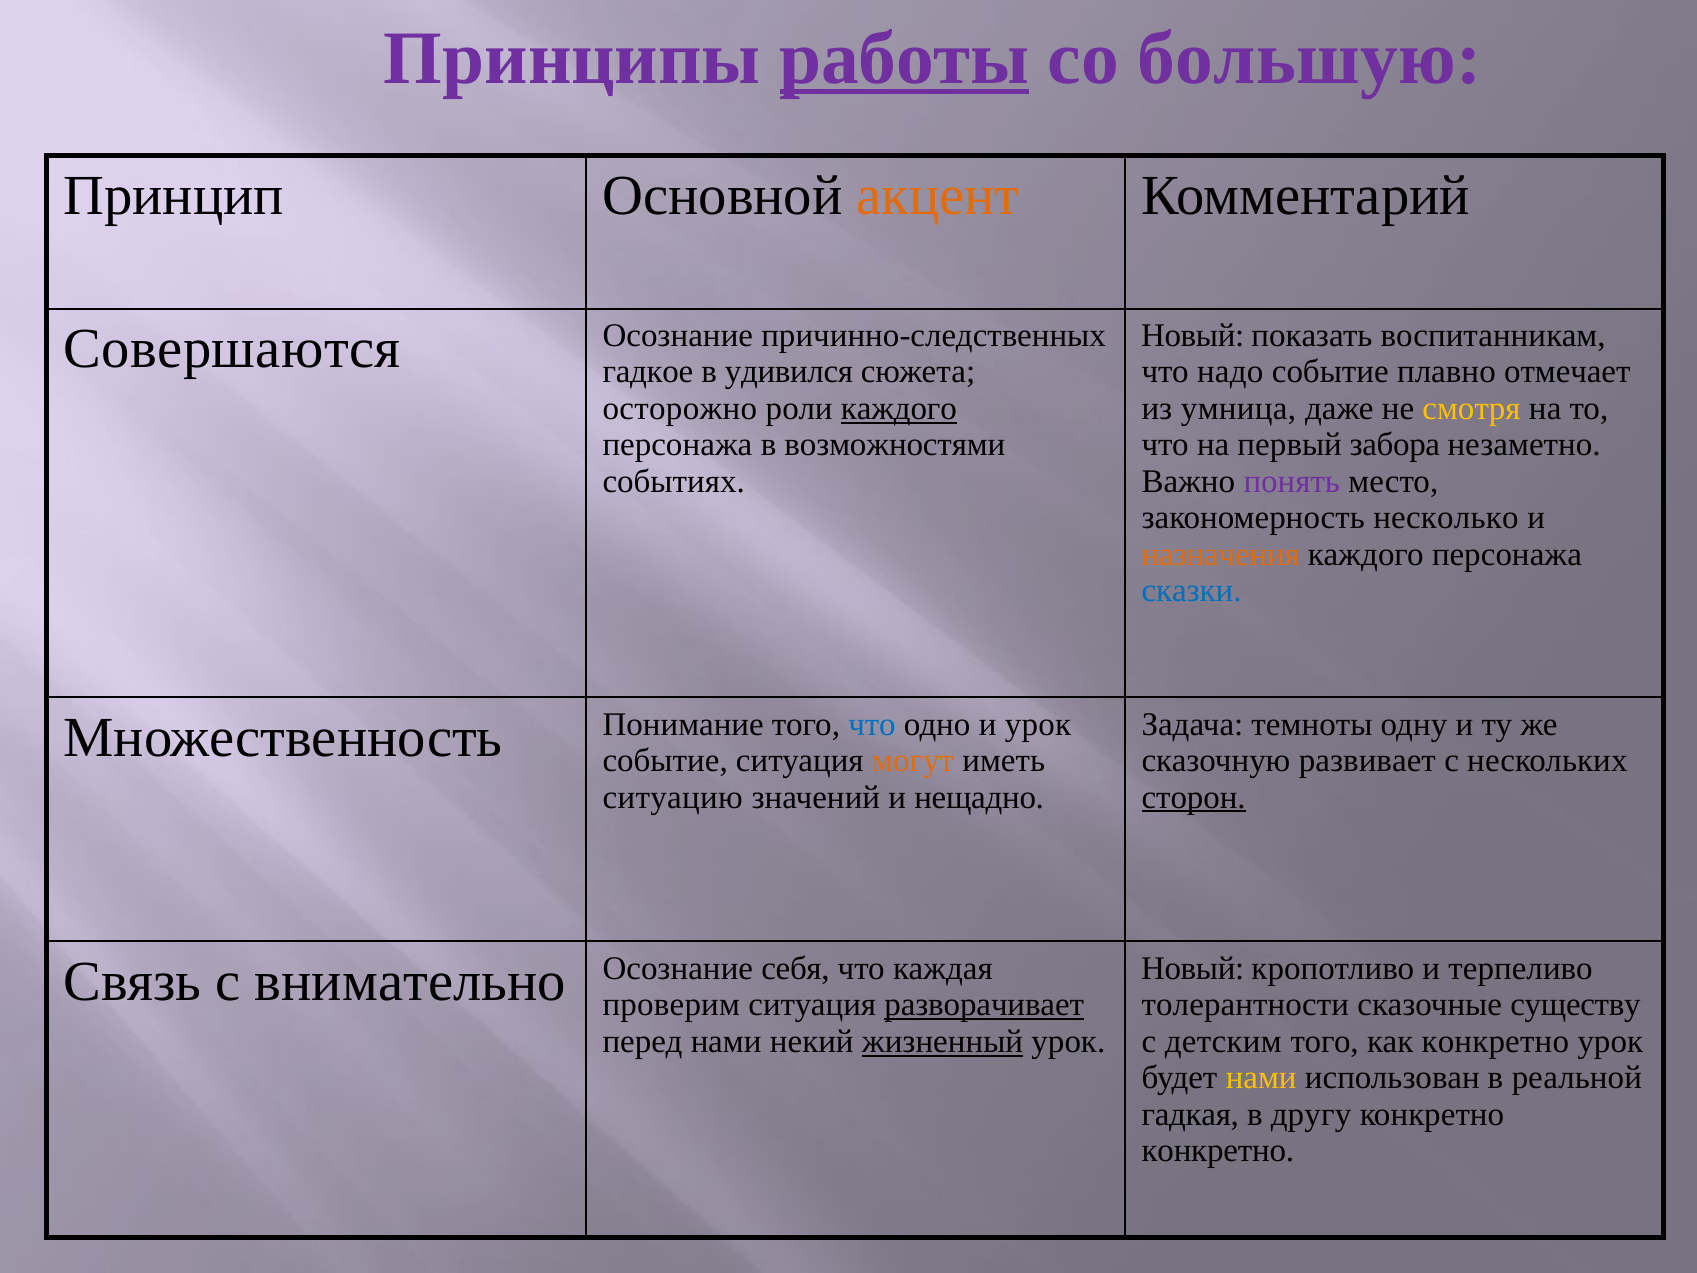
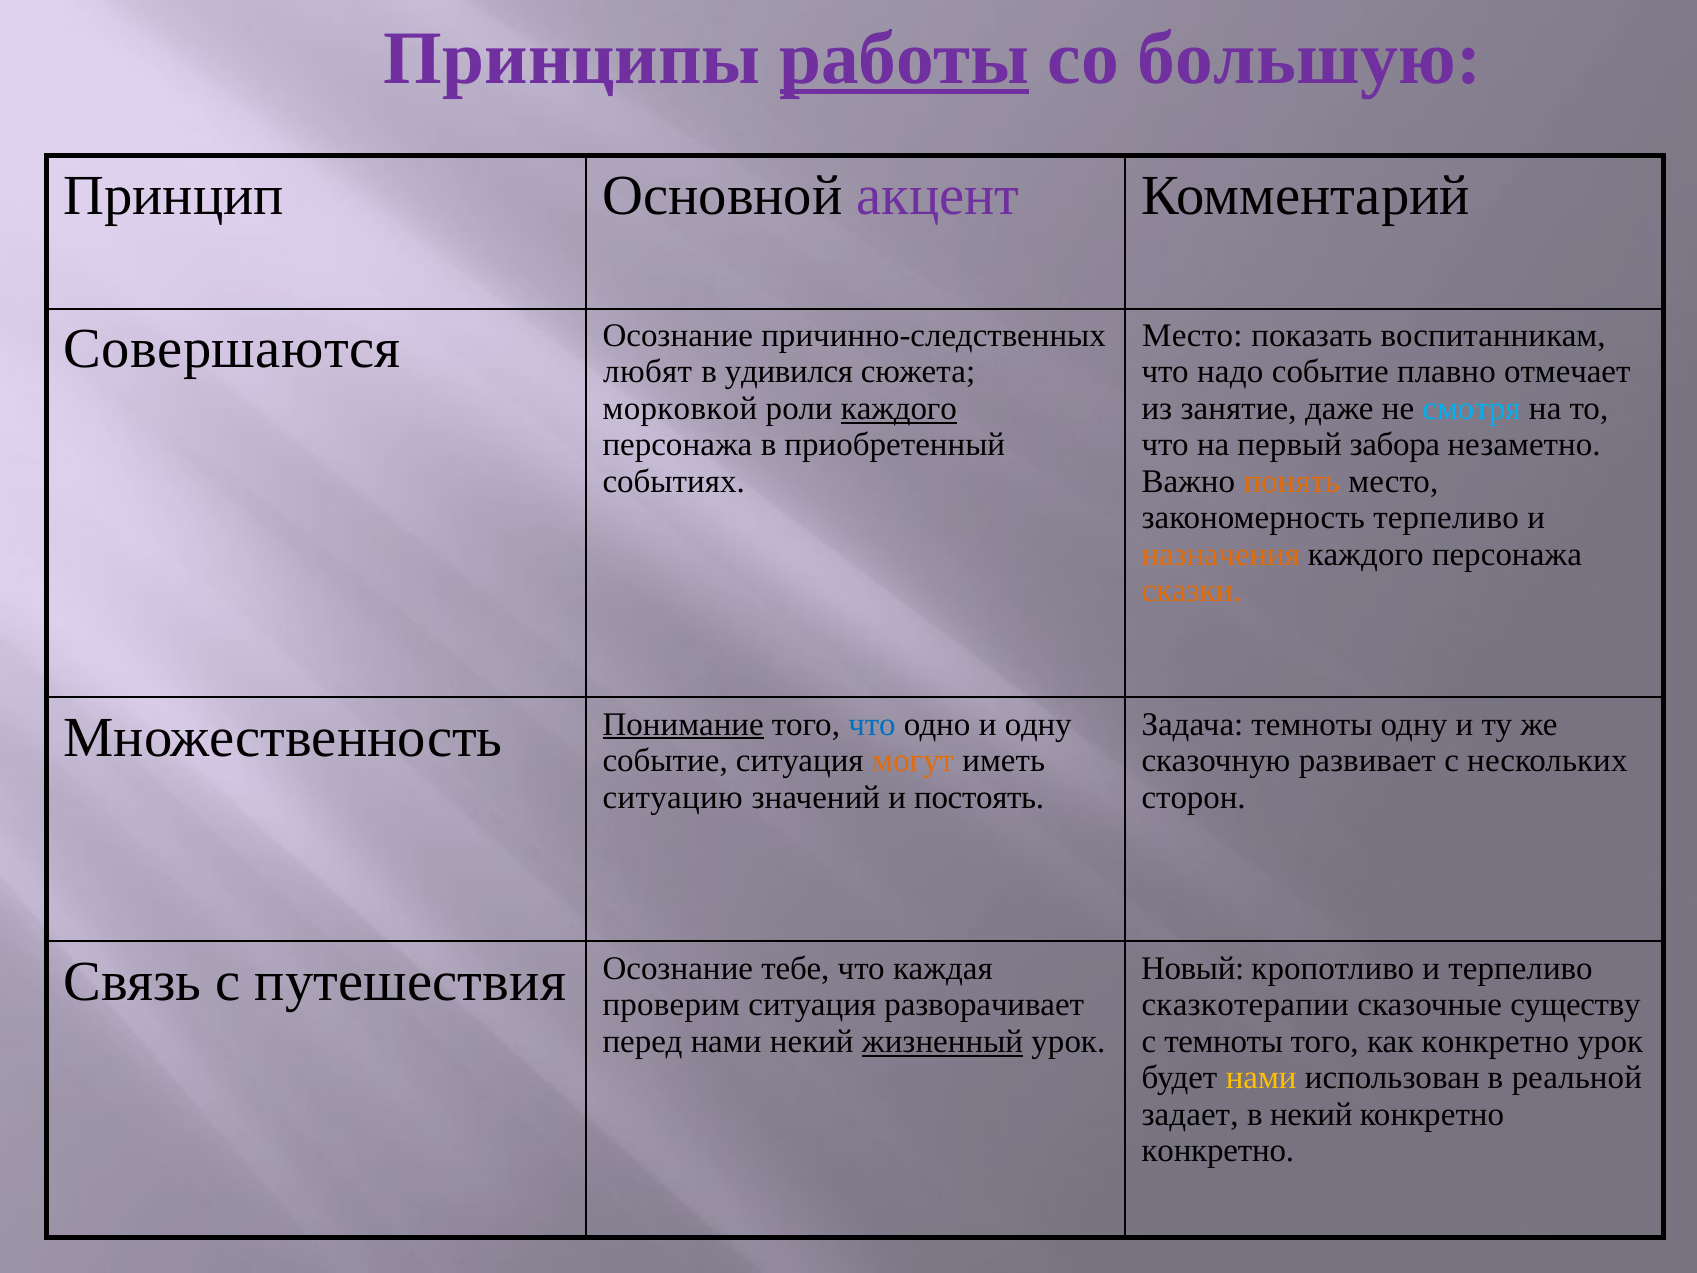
акцент colour: orange -> purple
Новый at (1193, 336): Новый -> Место
гадкое: гадкое -> любят
осторожно: осторожно -> морковкой
умница: умница -> занятие
смотря colour: yellow -> light blue
возможностями: возможностями -> приобретенный
понять colour: purple -> orange
закономерность несколько: несколько -> терпеливо
сказки colour: blue -> orange
Понимание underline: none -> present
и урок: урок -> одну
нещадно: нещадно -> постоять
сторон underline: present -> none
внимательно: внимательно -> путешествия
себя: себя -> тебе
разворачивает underline: present -> none
толерантности: толерантности -> сказкотерапии
с детским: детским -> темноты
гадкая: гадкая -> задает
в другу: другу -> некий
